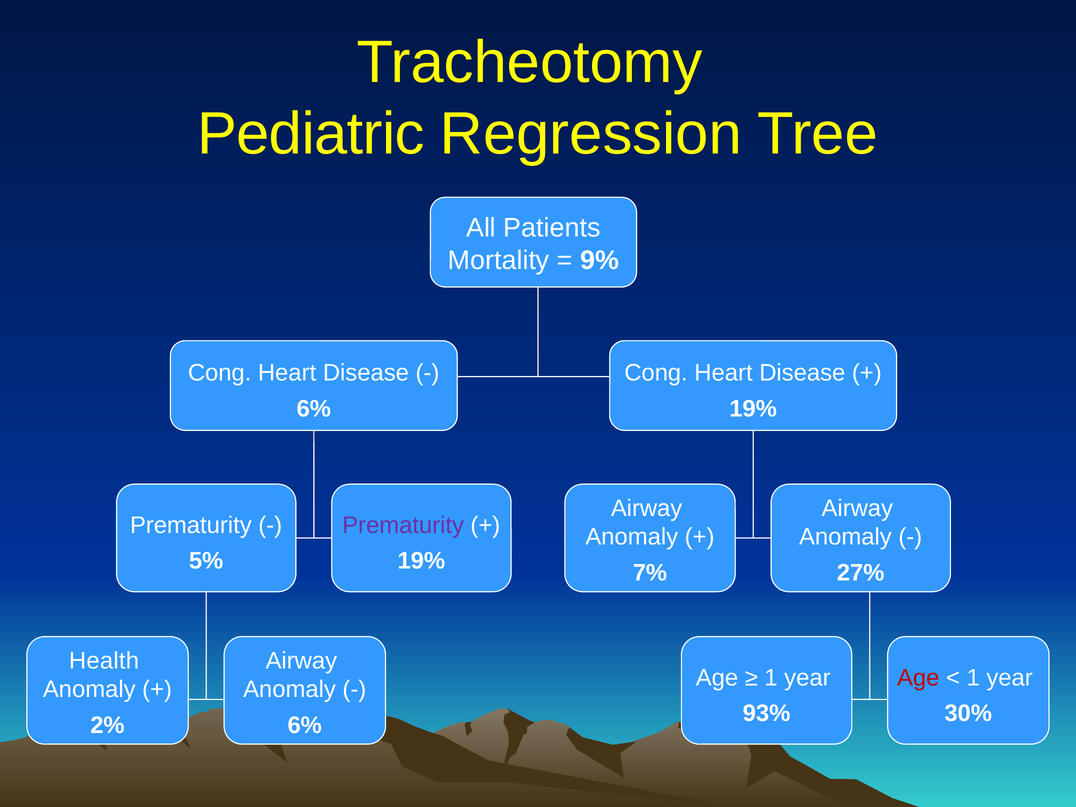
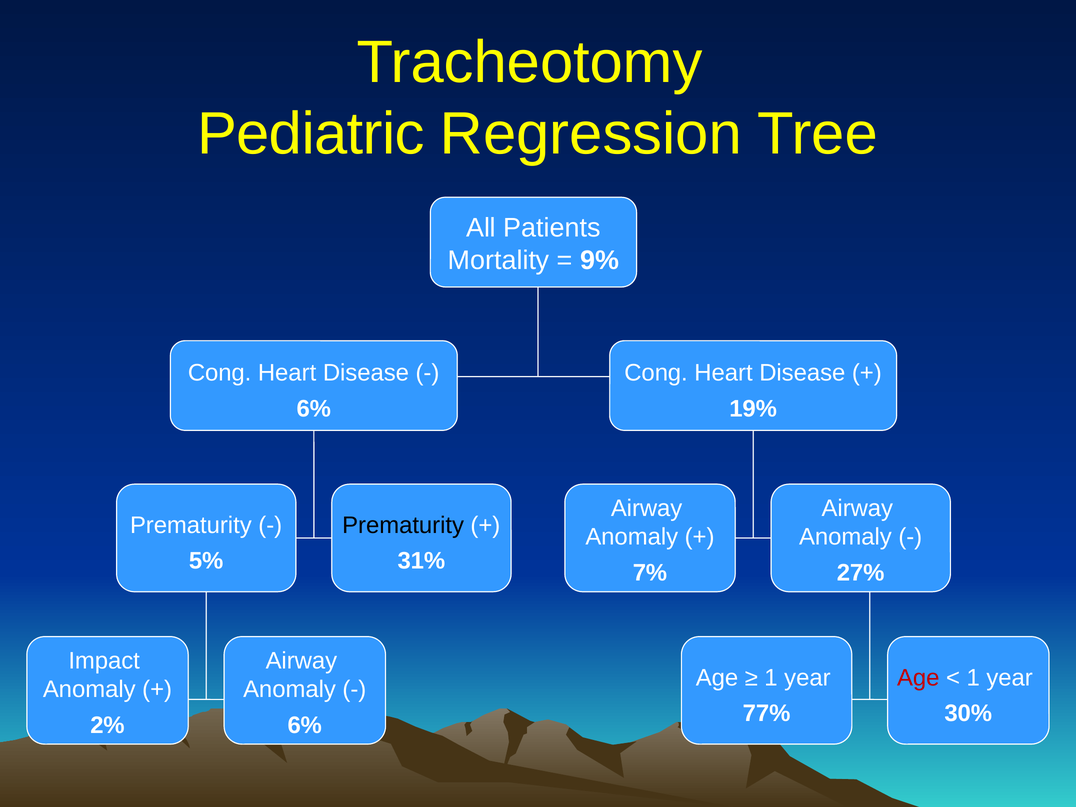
Prematurity at (403, 525) colour: purple -> black
19% at (421, 561): 19% -> 31%
Health: Health -> Impact
93%: 93% -> 77%
